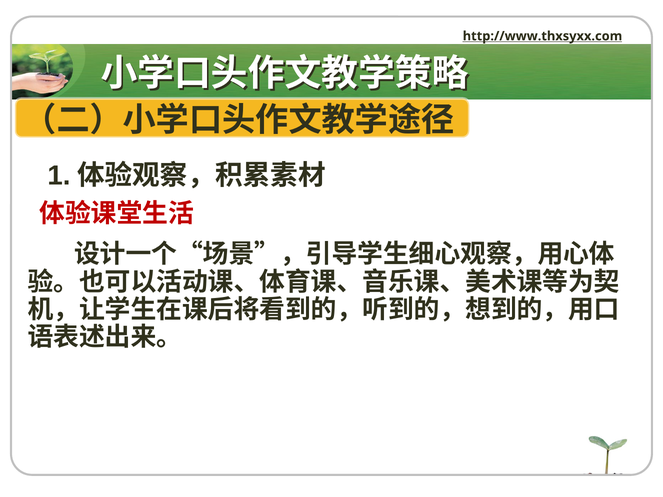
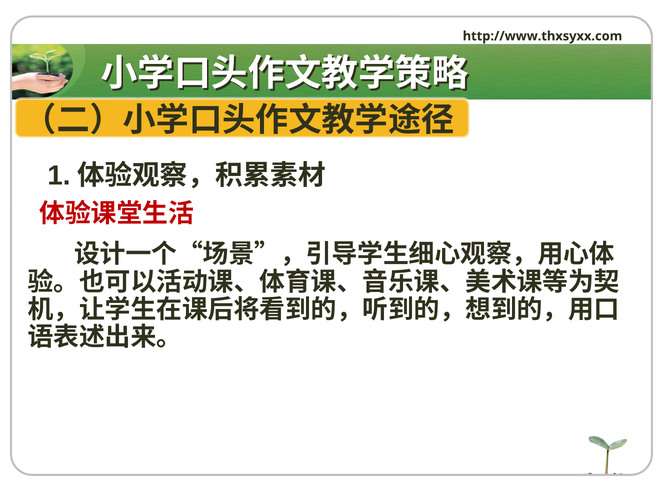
http://www.thxsyxx.com underline: present -> none
